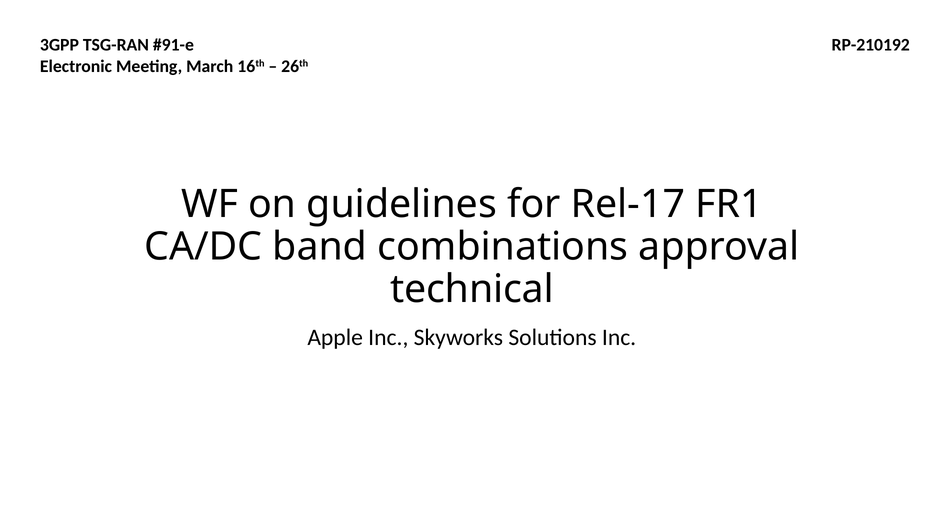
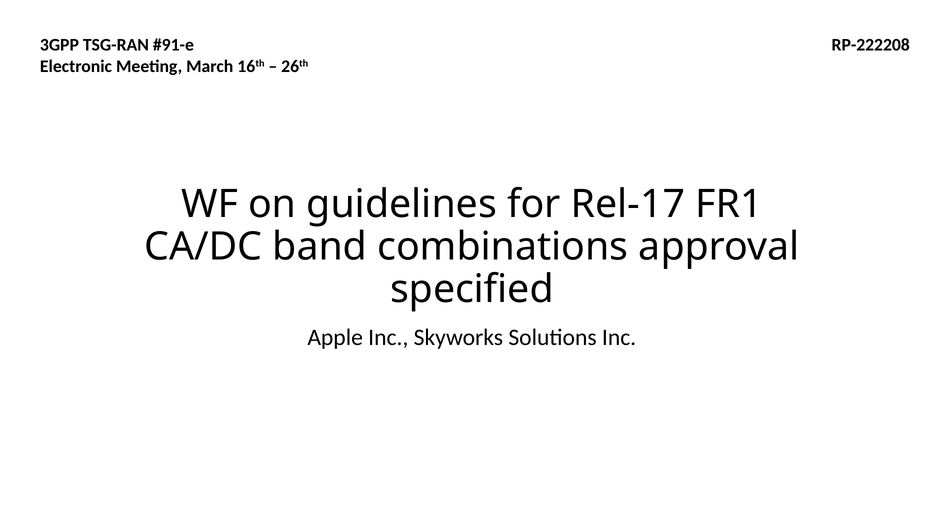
RP-210192: RP-210192 -> RP-222208
technical: technical -> specified
